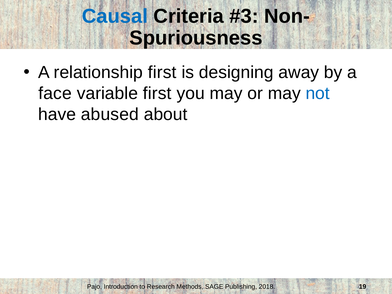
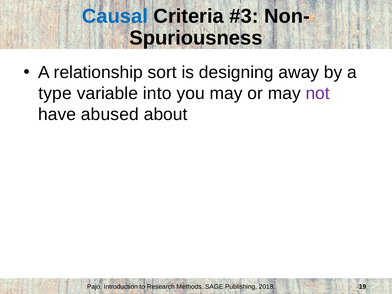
relationship first: first -> sort
face: face -> type
variable first: first -> into
not colour: blue -> purple
